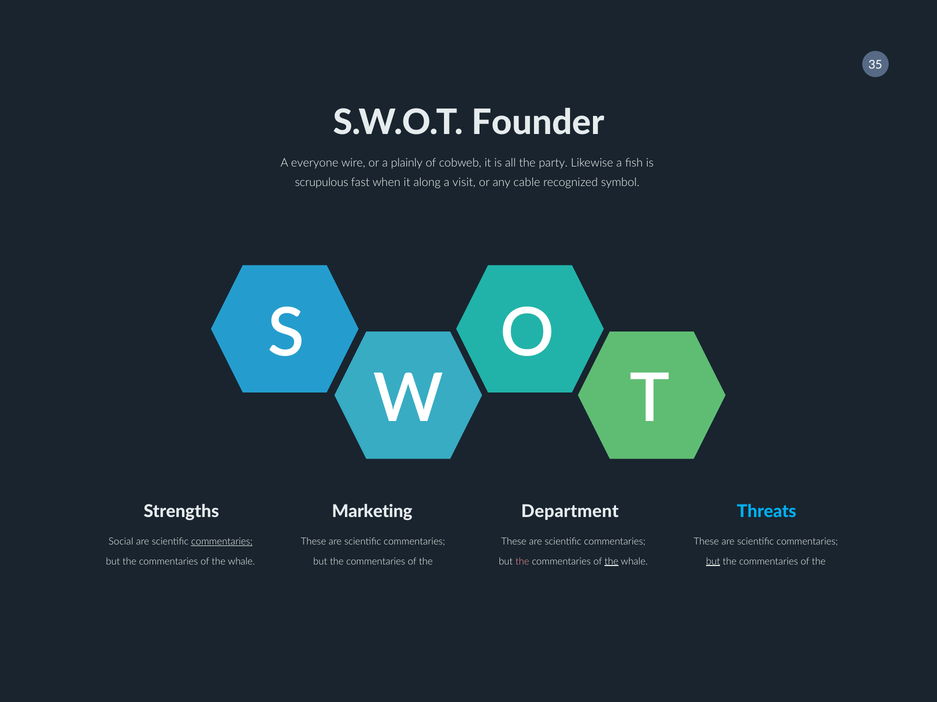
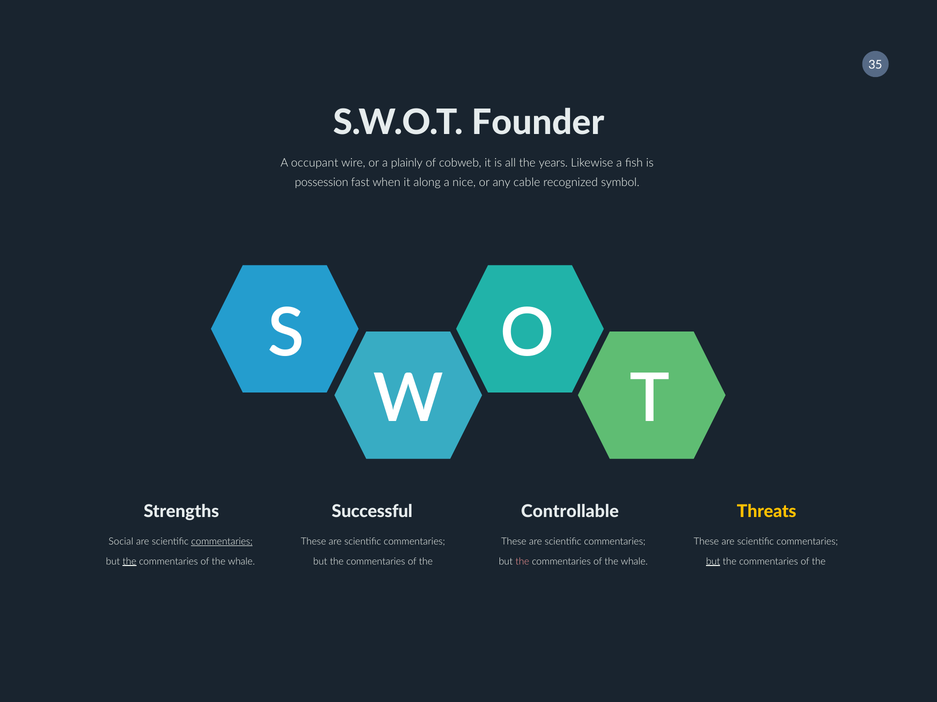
everyone: everyone -> occupant
party: party -> years
scrupulous: scrupulous -> possession
visit: visit -> nice
Marketing: Marketing -> Successful
Department: Department -> Controllable
Threats colour: light blue -> yellow
the at (129, 562) underline: none -> present
the at (611, 562) underline: present -> none
